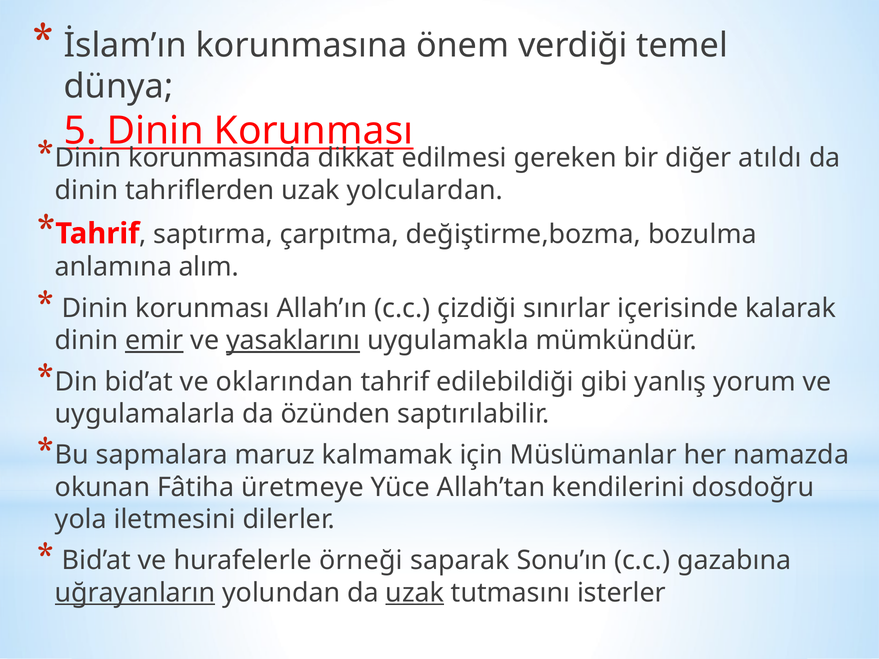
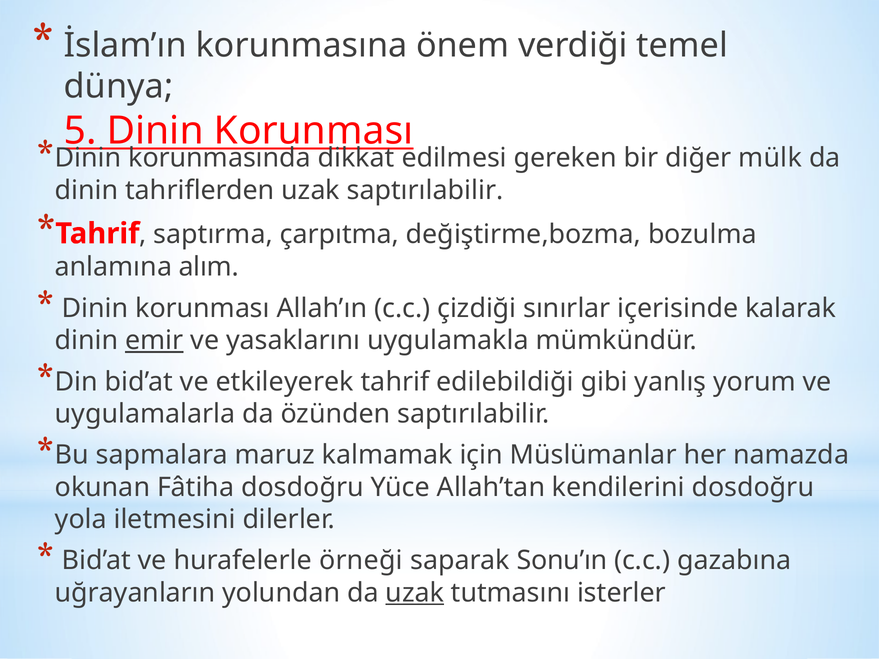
atıldı: atıldı -> mülk
uzak yolculardan: yolculardan -> saptırılabilir
yasaklarını underline: present -> none
oklarından: oklarından -> etkileyerek
Fâtiha üretmeye: üretmeye -> dosdoğru
uğrayanların underline: present -> none
